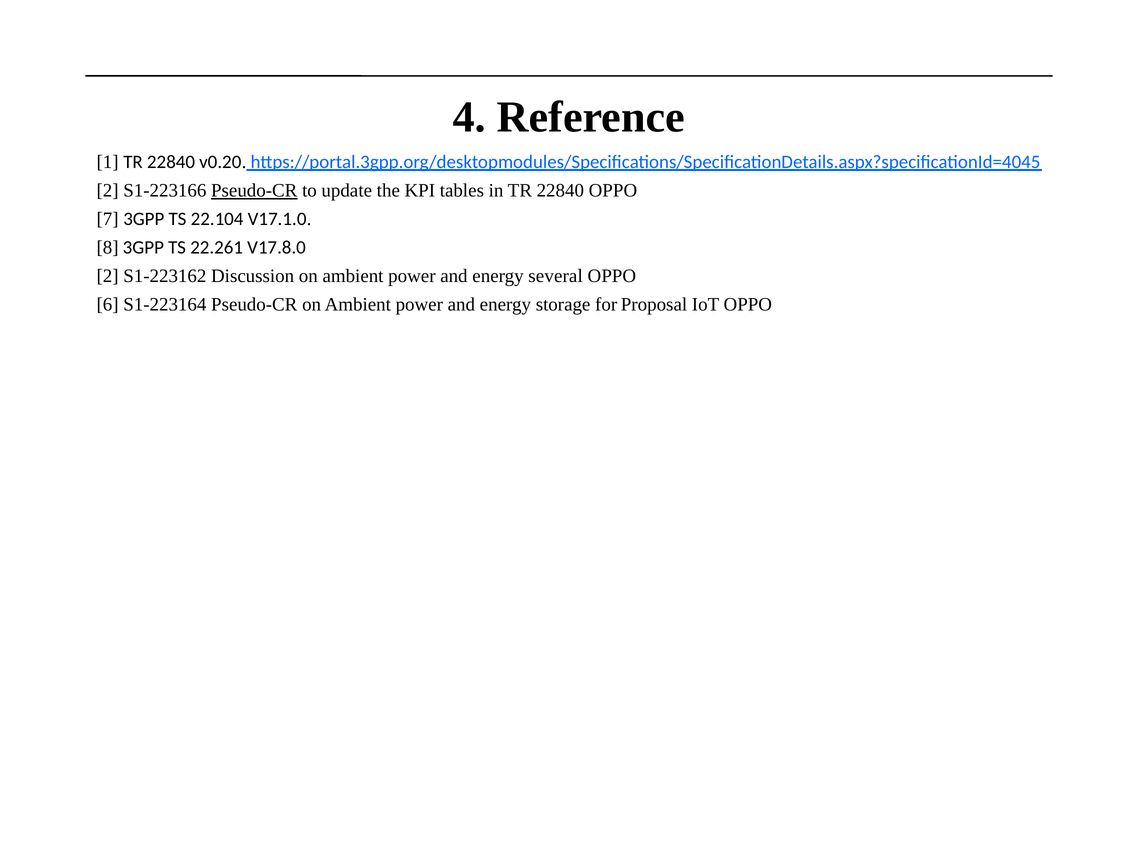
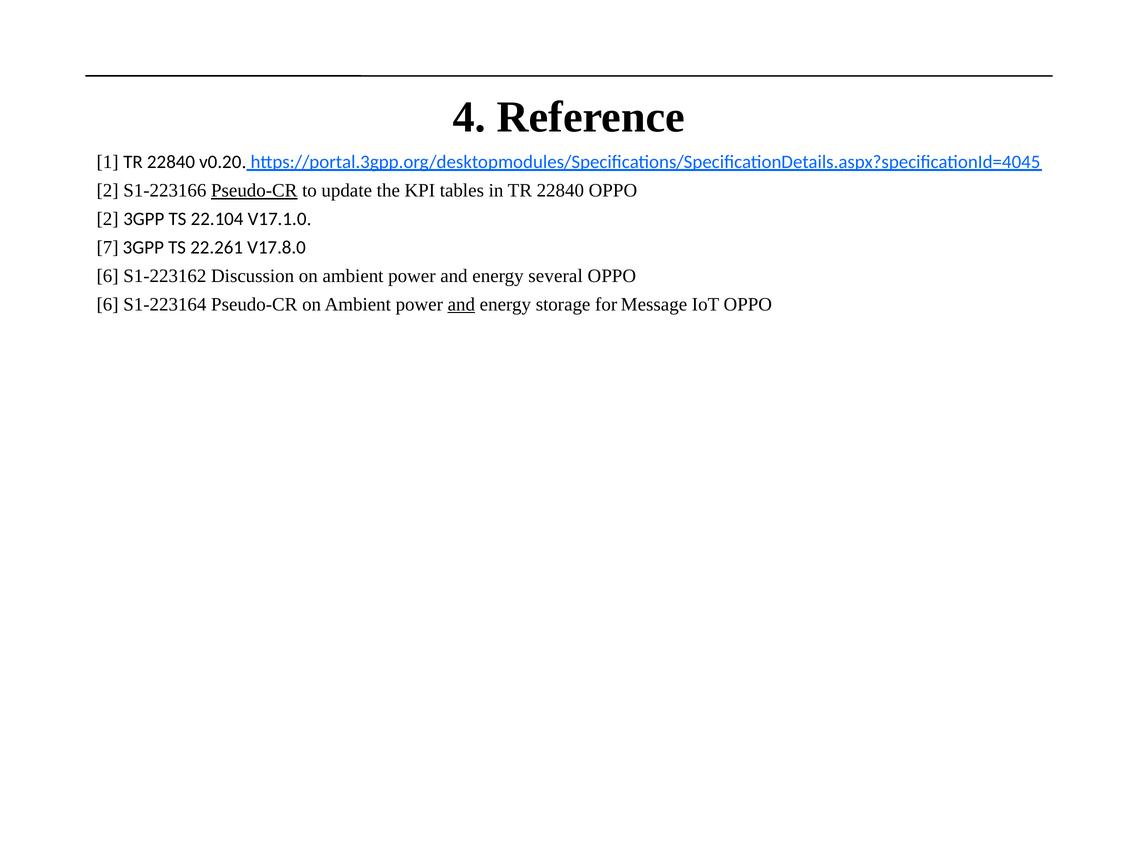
7 at (108, 219): 7 -> 2
8: 8 -> 7
2 at (108, 276): 2 -> 6
and at (461, 304) underline: none -> present
Proposal: Proposal -> Message
